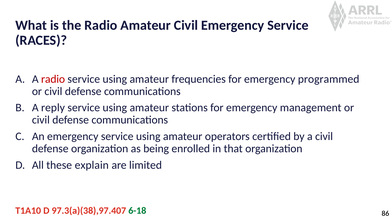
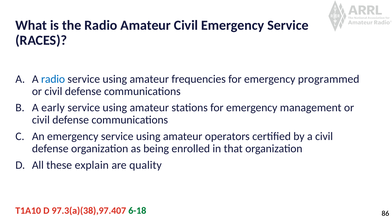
radio at (53, 79) colour: red -> blue
reply: reply -> early
limited: limited -> quality
